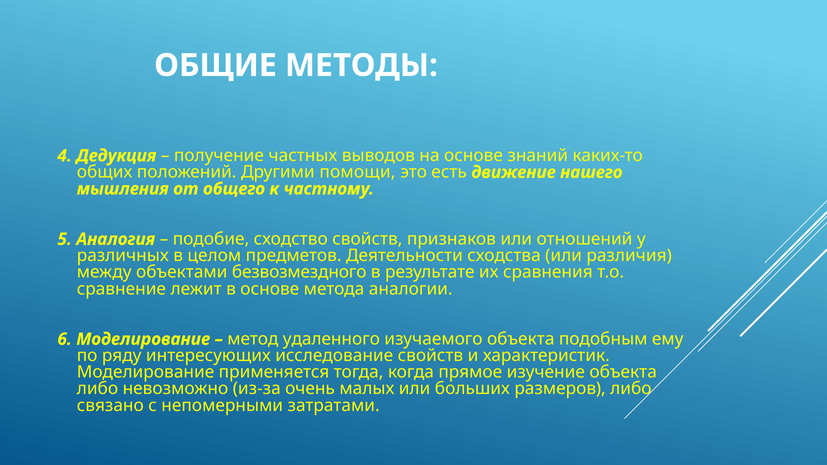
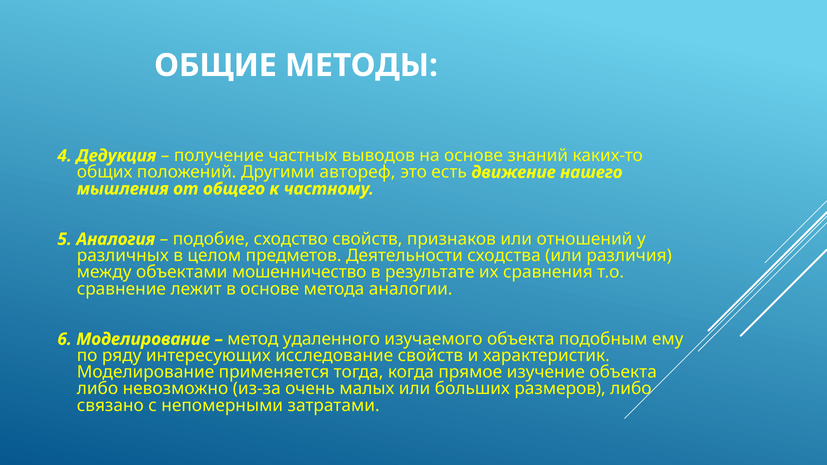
помощи: помощи -> автореф
безвозмездного: безвозмездного -> мошенничество
